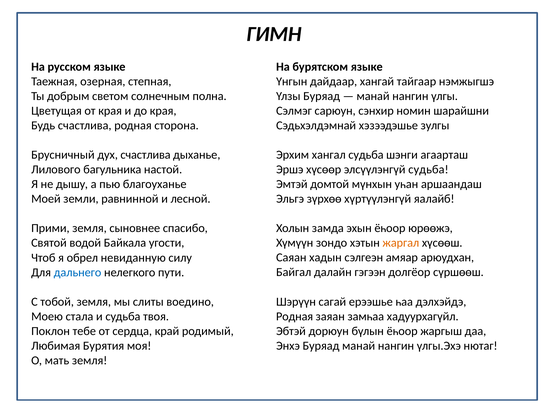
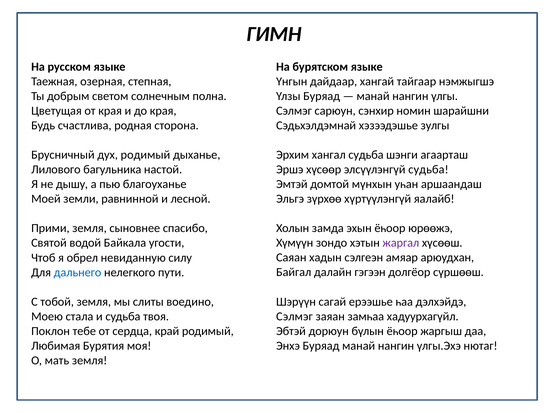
дух счастлива: счастлива -> родимый
жаргал colour: orange -> purple
Родная at (295, 316): Родная -> Сэлмэг
